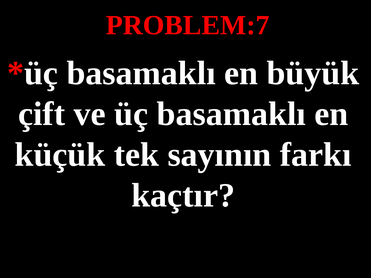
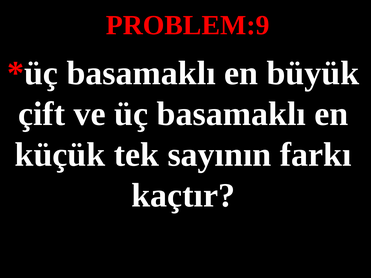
PROBLEM:7: PROBLEM:7 -> PROBLEM:9
